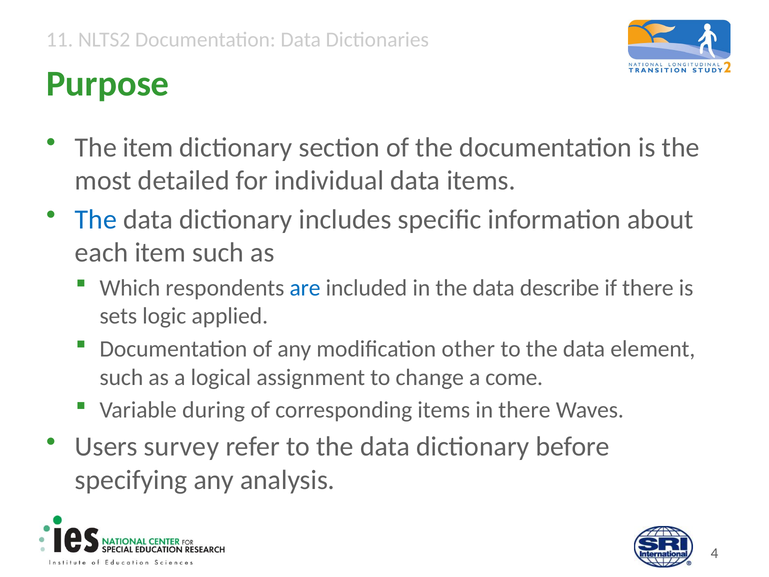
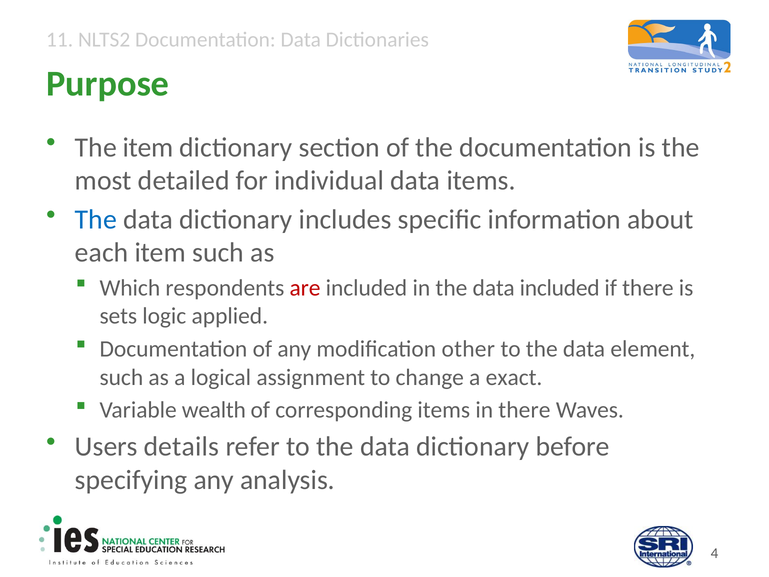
are colour: blue -> red
data describe: describe -> included
come: come -> exact
during: during -> wealth
survey: survey -> details
